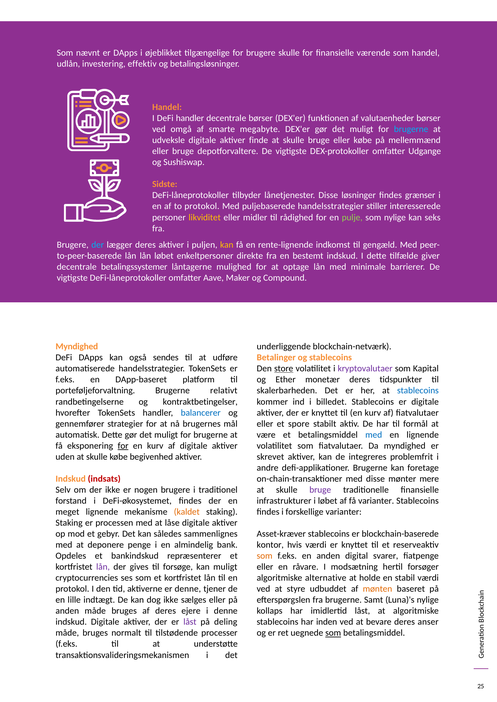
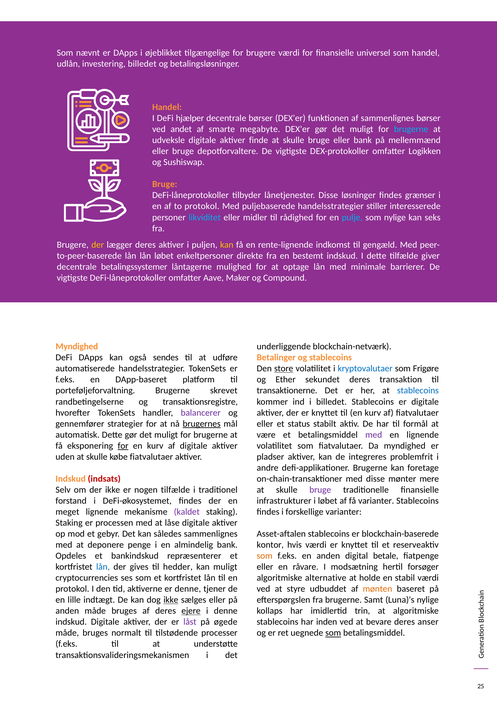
brugere skulle: skulle -> værdi
værende: værende -> universel
investering effektiv: effektiv -> billedet
DeFi handler: handler -> hjælper
af valutaenheder: valutaenheder -> sammenlignes
omgå: omgå -> andet
eller købe: købe -> bank
Udgange: Udgange -> Logikken
Sidste at (165, 185): Sidste -> Bruge
likviditet colour: yellow -> light blue
pulje colour: light green -> light blue
der at (98, 245) colour: light blue -> yellow
kryptovalutaer colour: purple -> blue
Kapital: Kapital -> Frigøre
monetær: monetær -> sekundet
tidspunkter: tidspunkter -> transaktion
relativt: relativt -> skrevet
skalerbarheden: skalerbarheden -> transaktionerne
kontraktbetingelser: kontraktbetingelser -> transaktionsregistre
balancerer colour: blue -> purple
brugernes underline: none -> present
spore: spore -> status
med at (374, 435) colour: blue -> purple
købe begivenhed: begivenhed -> fiatvalutaer
skrevet: skrevet -> pladser
nogen brugere: brugere -> tilfælde
kaldet colour: orange -> purple
Asset-kræver: Asset-kræver -> Asset-aftalen
svarer: svarer -> betale
lån at (103, 568) colour: purple -> blue
forsøge: forsøge -> hedder
ikke at (171, 601) underline: none -> present
ejere underline: none -> present
imidlertid låst: låst -> trin
deling: deling -> øgede
